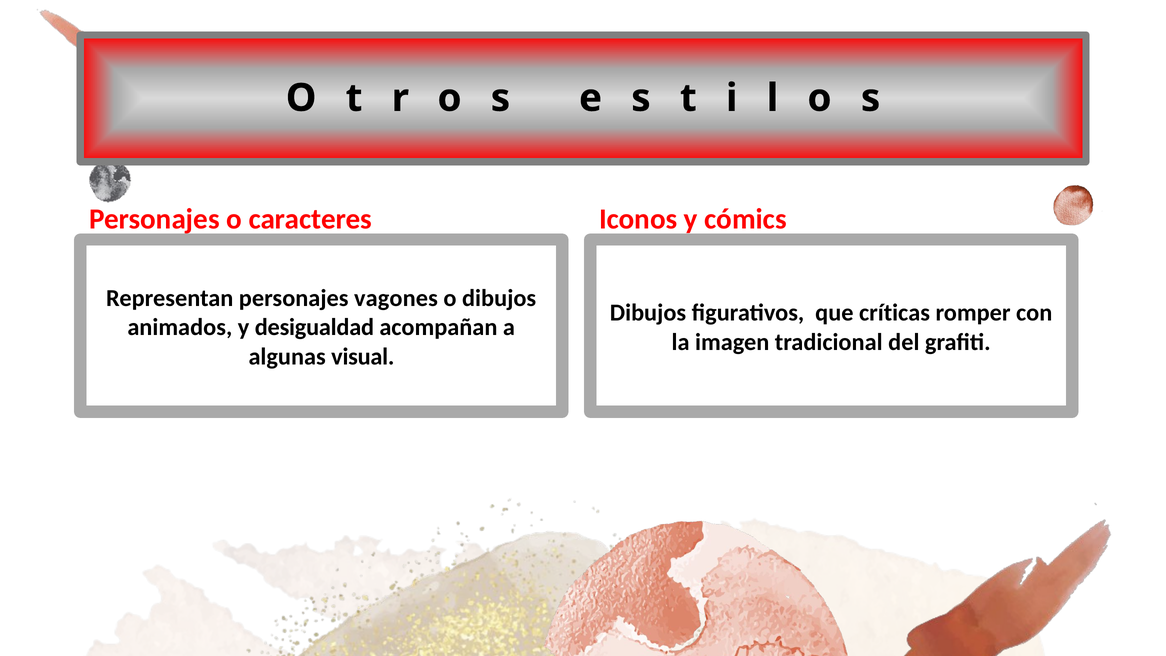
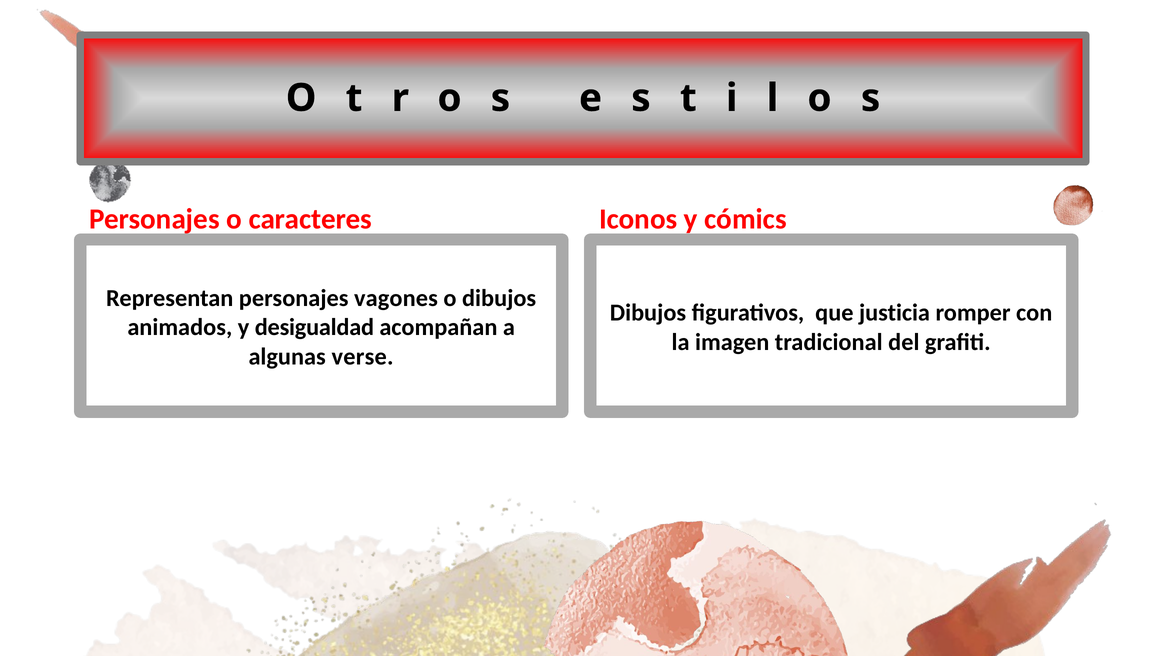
críticas: críticas -> justicia
visual: visual -> verse
